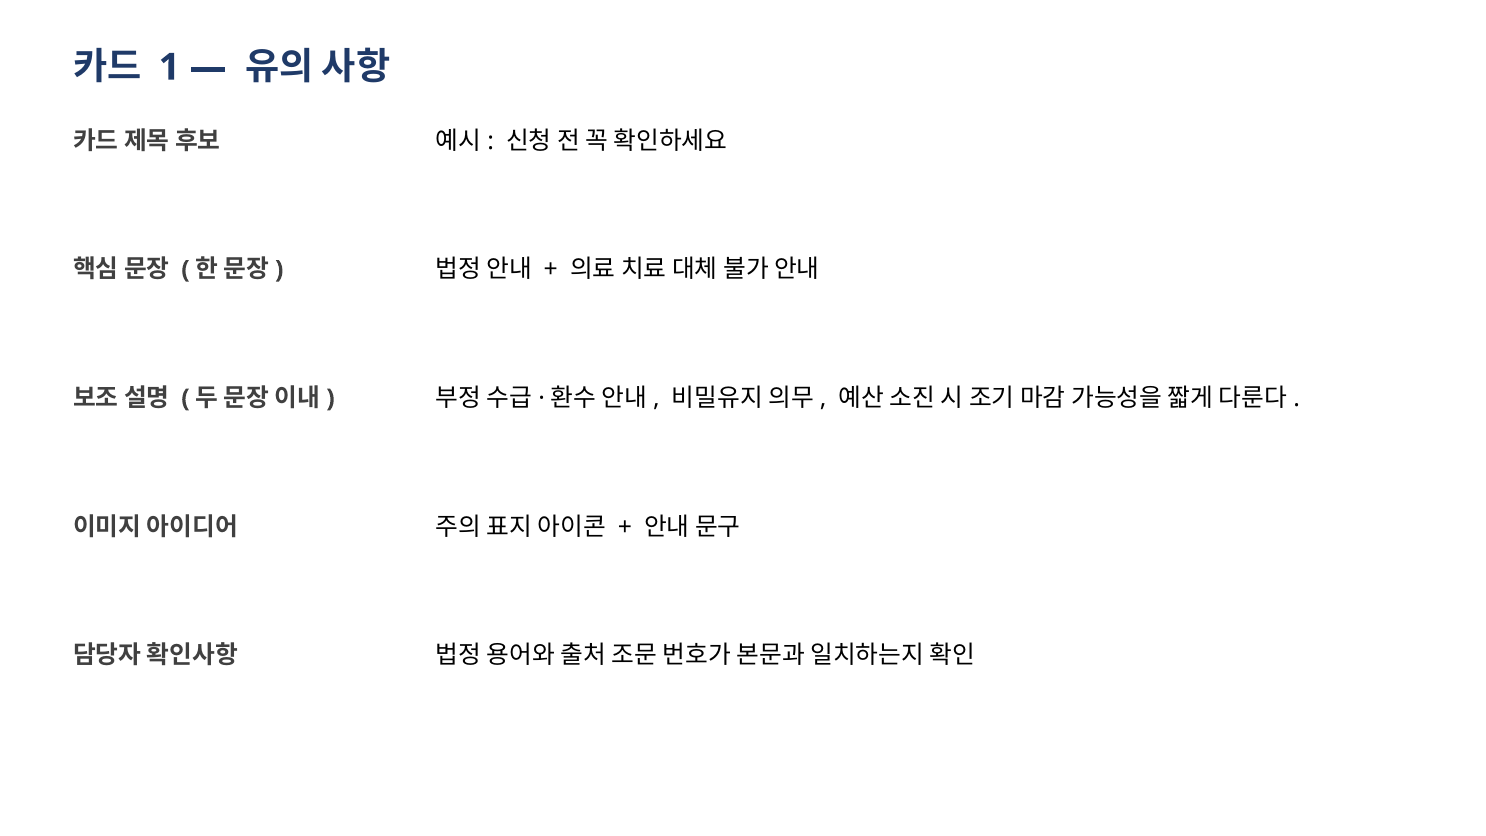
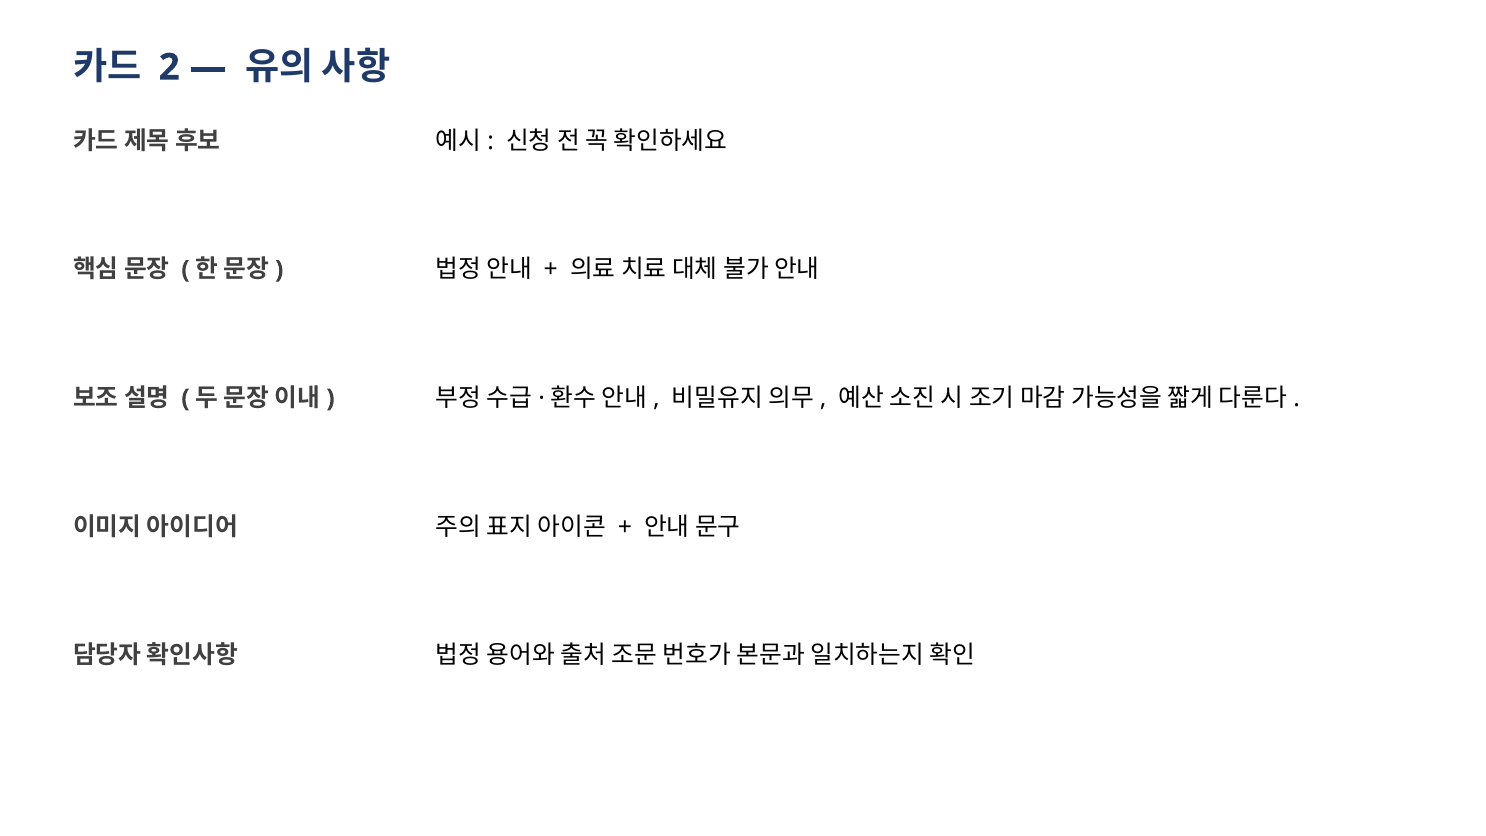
1: 1 -> 2
